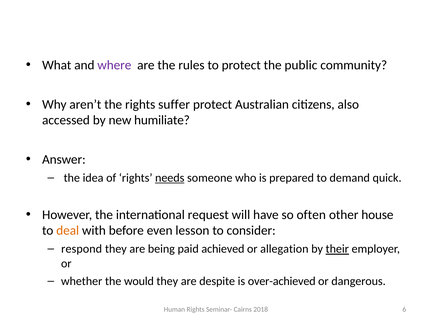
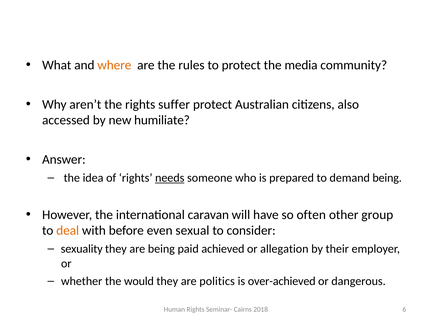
where colour: purple -> orange
public: public -> media
demand quick: quick -> being
request: request -> caravan
house: house -> group
lesson: lesson -> sexual
respond: respond -> sexuality
their underline: present -> none
despite: despite -> politics
